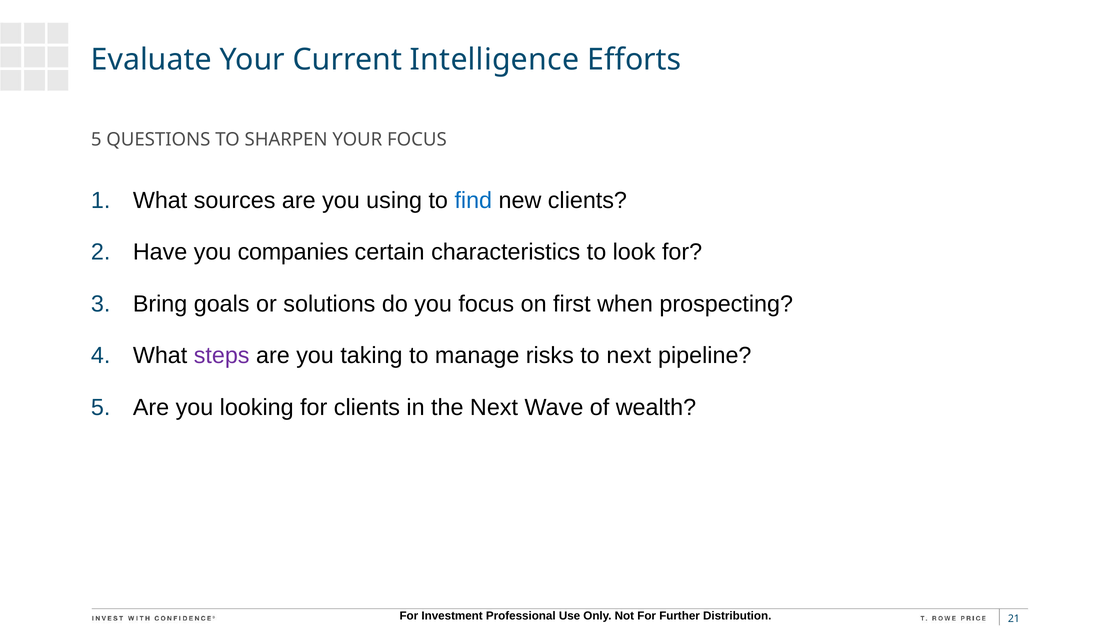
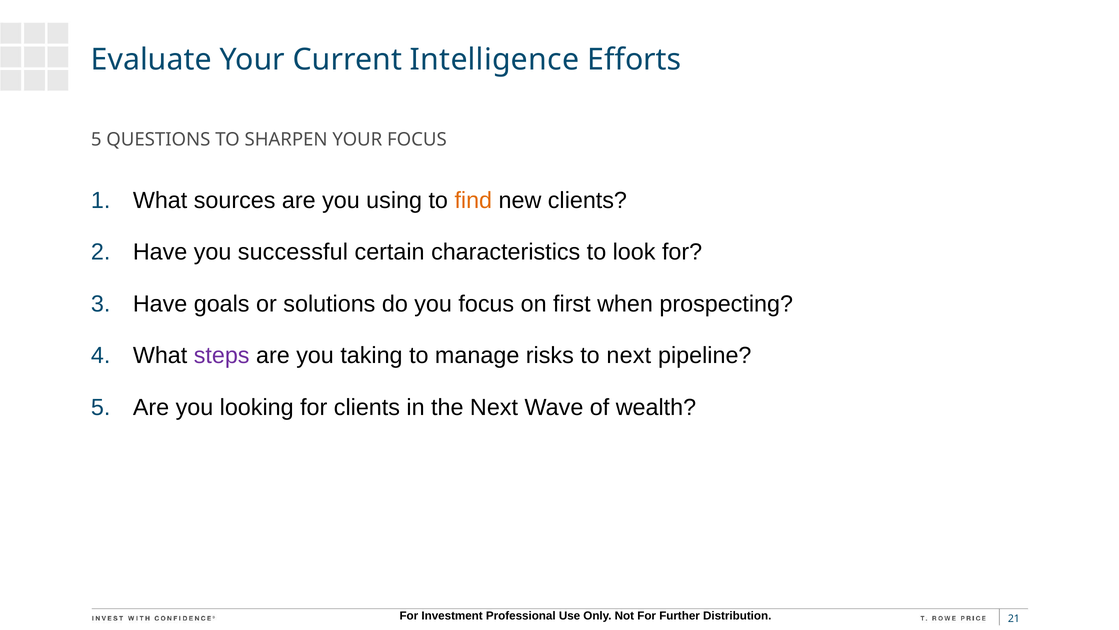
find colour: blue -> orange
companies: companies -> successful
Bring at (160, 304): Bring -> Have
